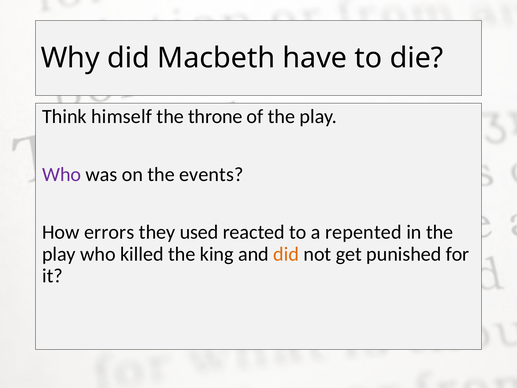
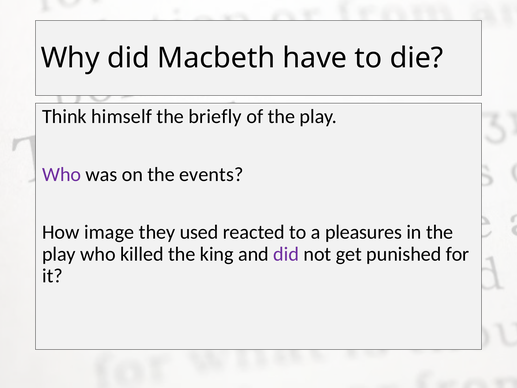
throne: throne -> briefly
errors: errors -> image
repented: repented -> pleasures
did at (286, 254) colour: orange -> purple
